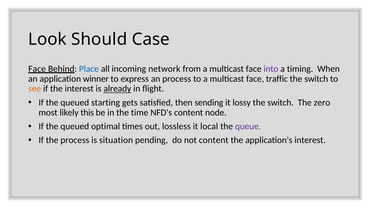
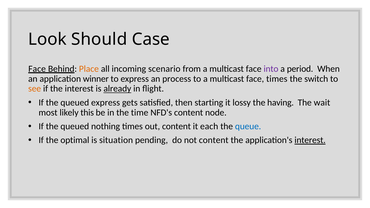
Place colour: blue -> orange
network: network -> scenario
timing: timing -> period
face traffic: traffic -> times
queued starting: starting -> express
sending: sending -> starting
switch at (281, 103): switch -> having
zero: zero -> wait
optimal: optimal -> nothing
out lossless: lossless -> content
local: local -> each
queue colour: purple -> blue
the process: process -> optimal
interest at (310, 140) underline: none -> present
